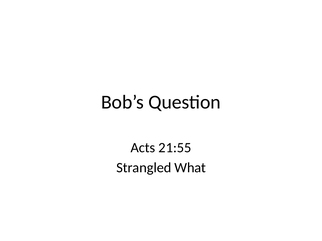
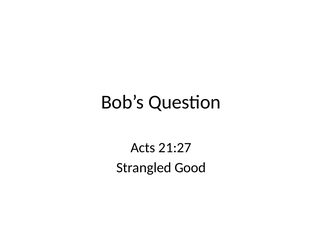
21:55: 21:55 -> 21:27
What: What -> Good
